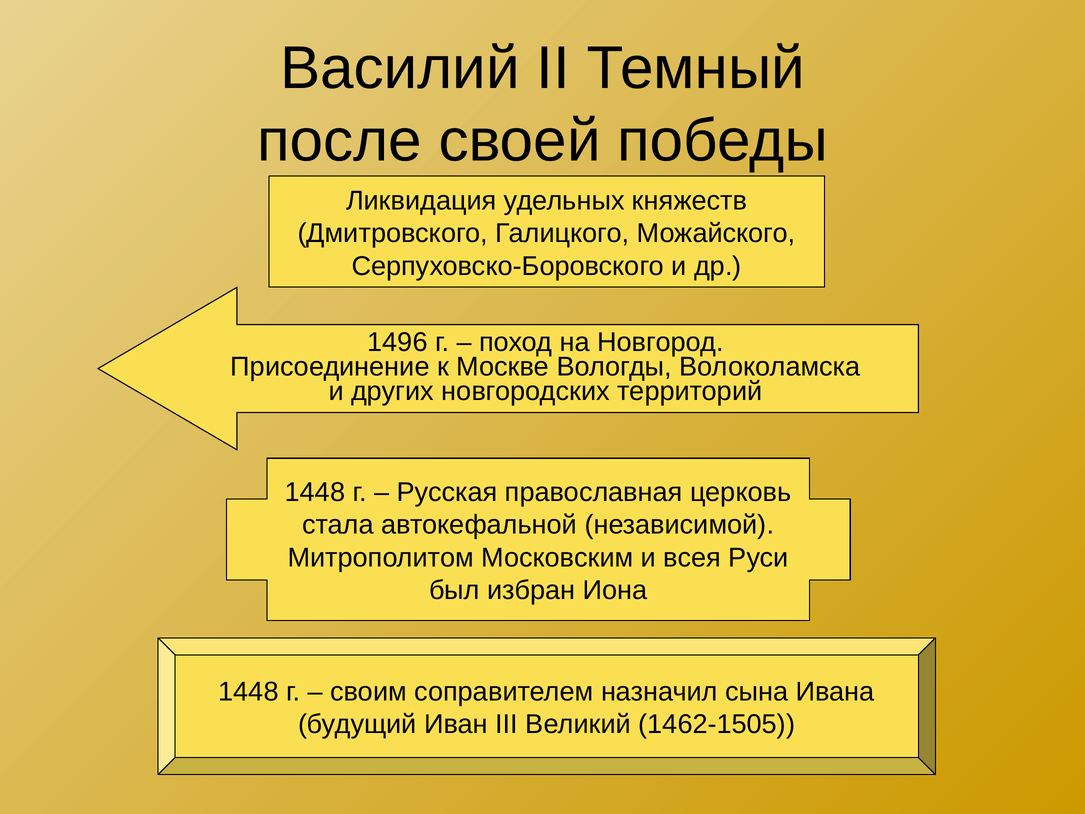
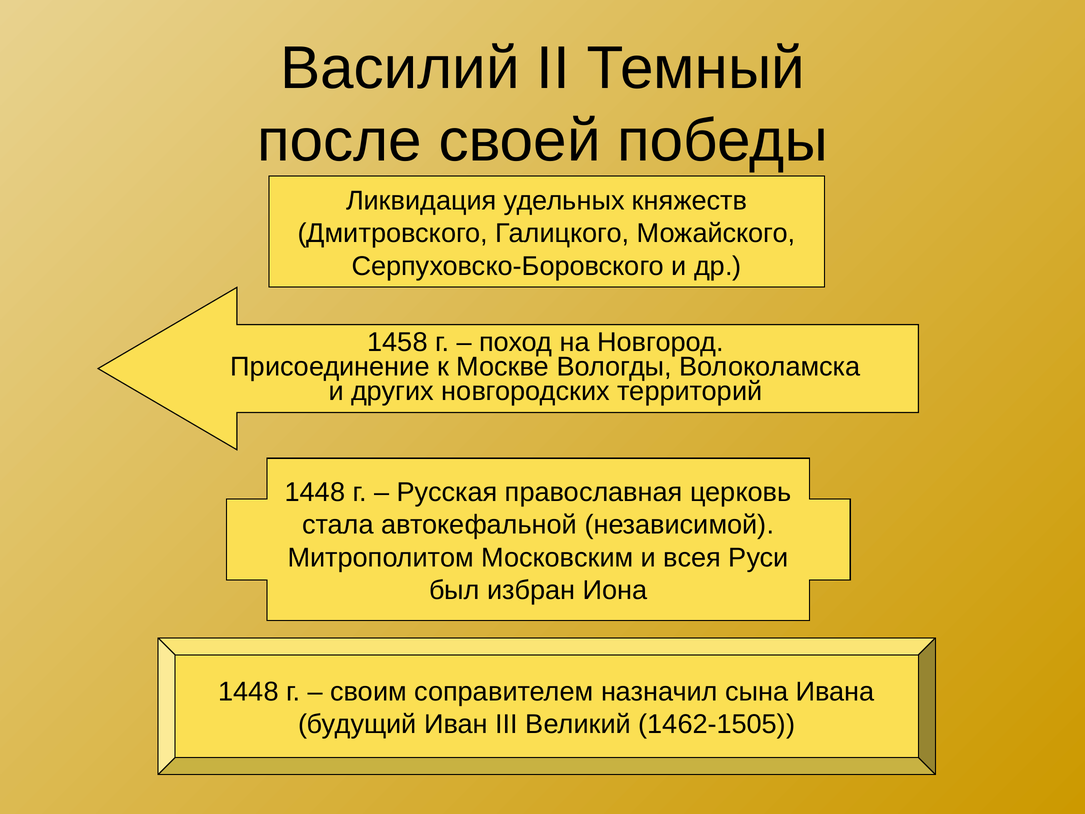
1496: 1496 -> 1458
